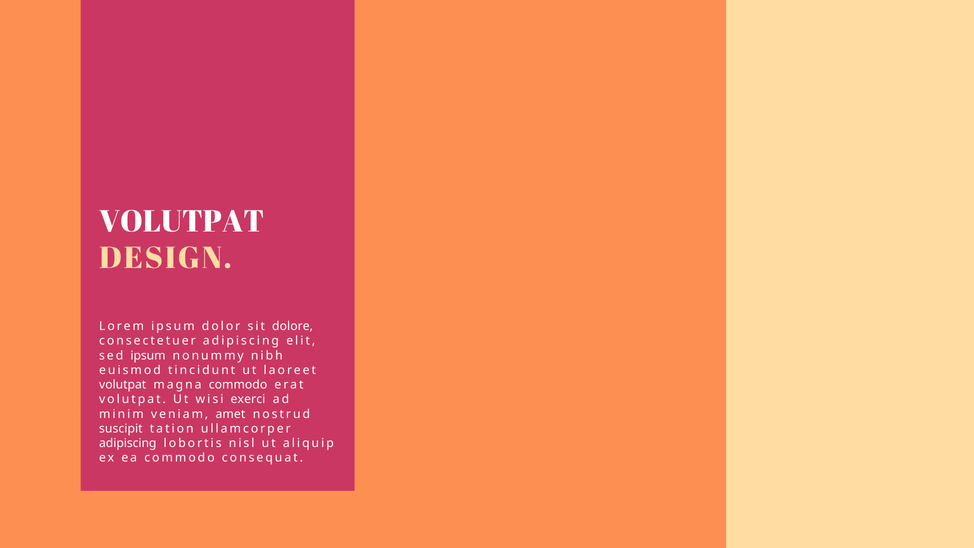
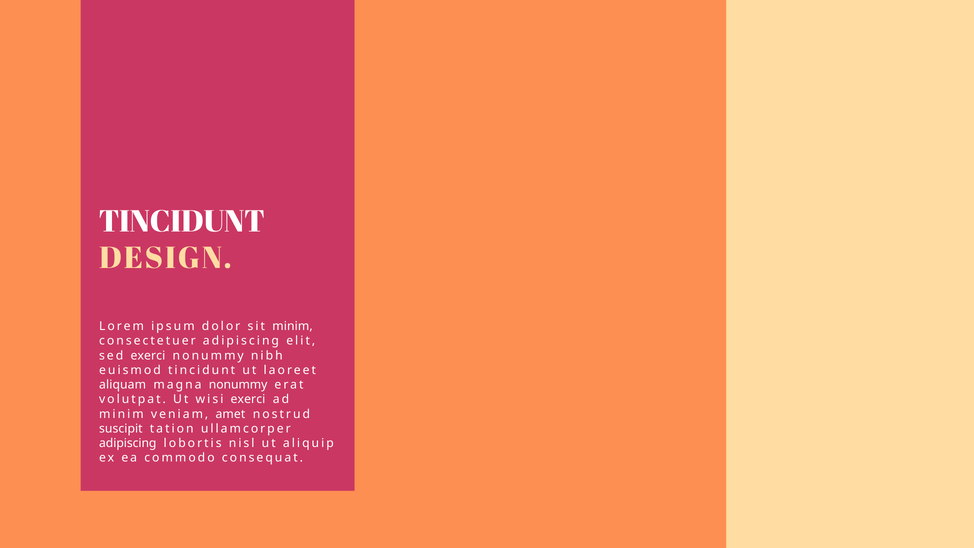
VOLUTPAT at (182, 221): VOLUTPAT -> TINCIDUNT
sit dolore: dolore -> minim
sed ipsum: ipsum -> exerci
volutpat at (123, 385): volutpat -> aliquam
magna commodo: commodo -> nonummy
